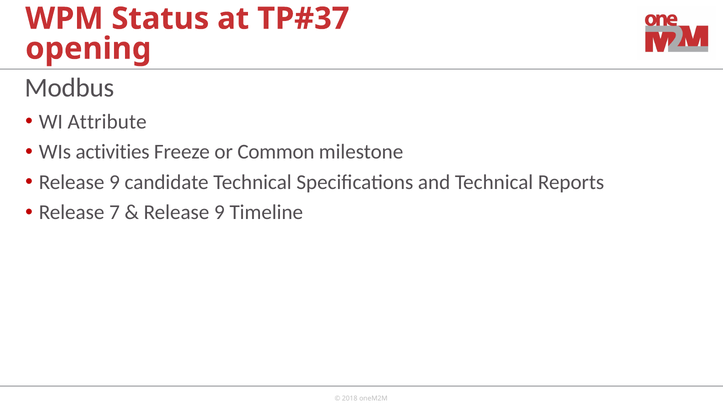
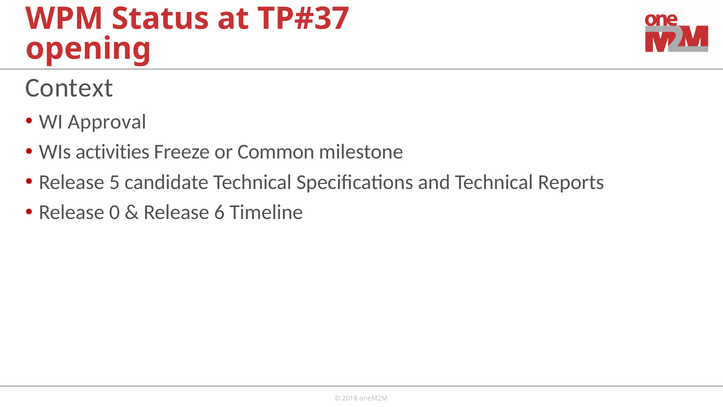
Modbus: Modbus -> Context
Attribute: Attribute -> Approval
9 at (115, 182): 9 -> 5
7: 7 -> 0
9 at (219, 212): 9 -> 6
